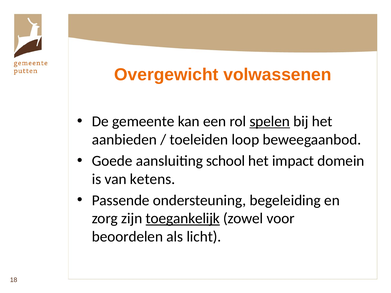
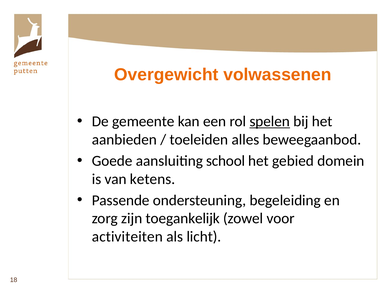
loop: loop -> alles
impact: impact -> gebied
toegankelijk underline: present -> none
beoordelen: beoordelen -> activiteiten
